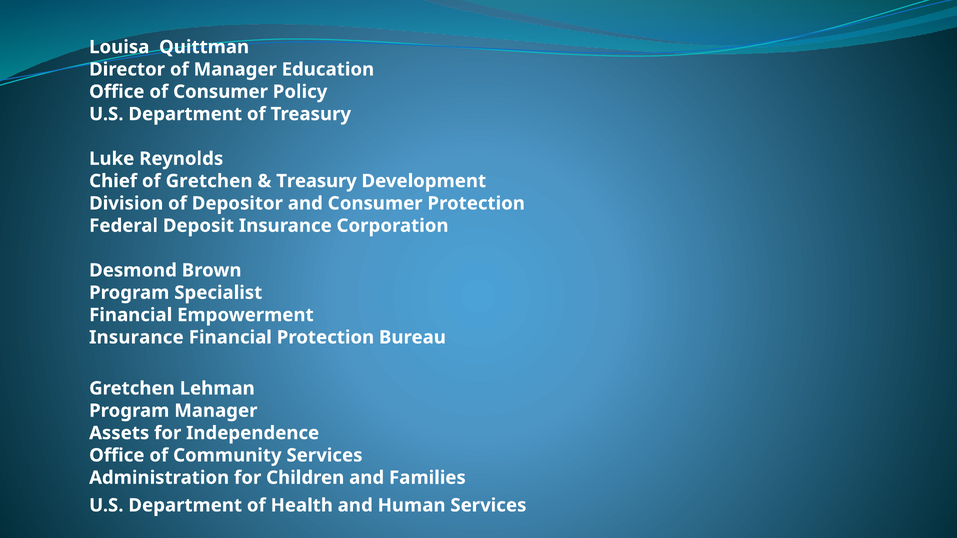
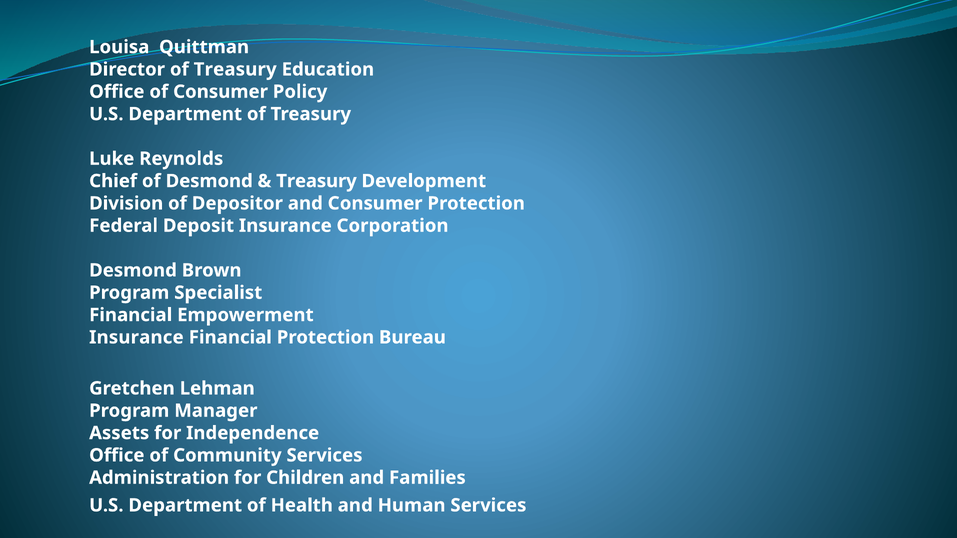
Director of Manager: Manager -> Treasury
of Gretchen: Gretchen -> Desmond
